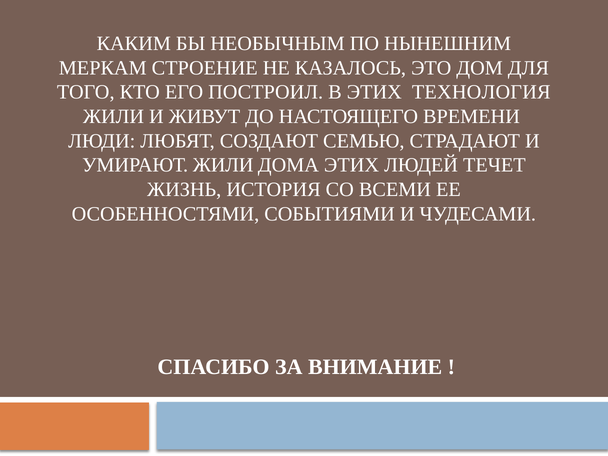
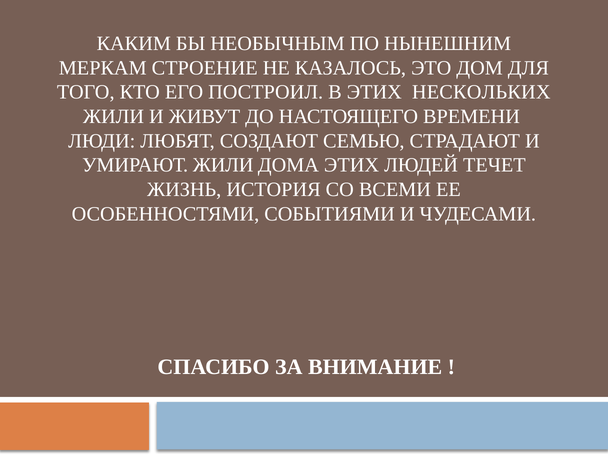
ТЕХНОЛОГИЯ: ТЕХНОЛОГИЯ -> НЕСКОЛЬКИХ
